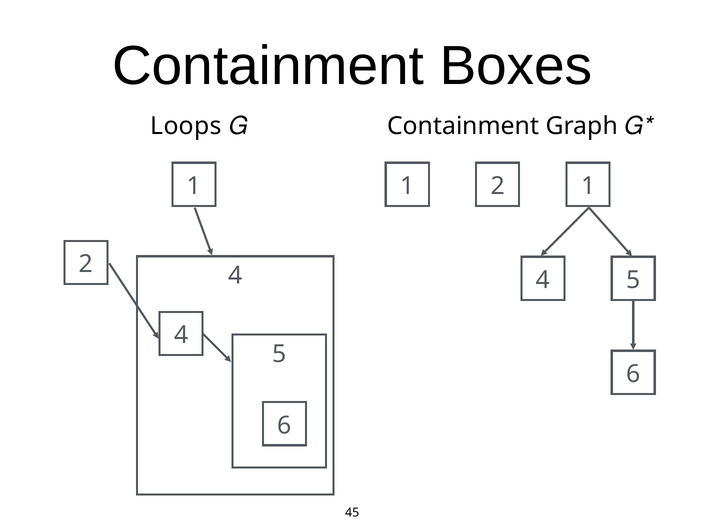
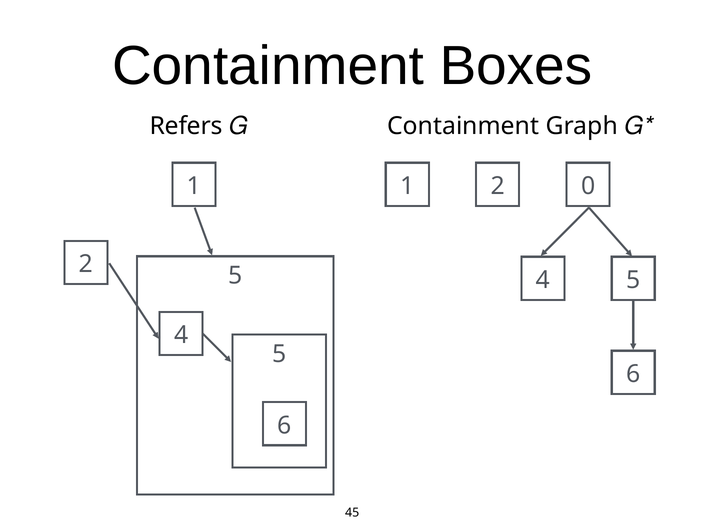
Loops: Loops -> Refers
2 1: 1 -> 0
2 4: 4 -> 5
